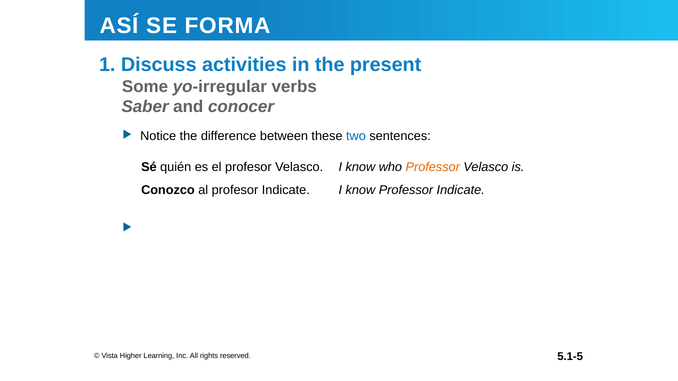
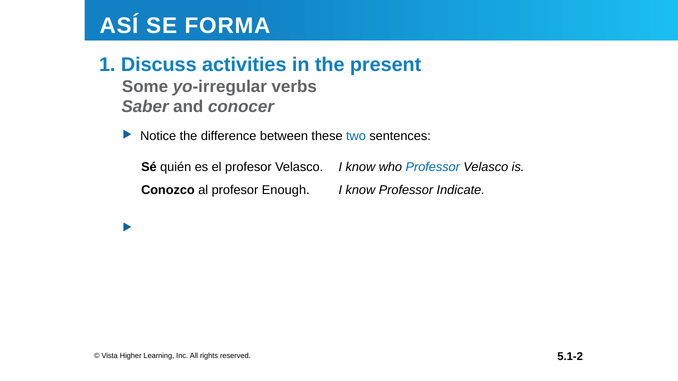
Professor at (433, 167) colour: orange -> blue
profesor Indicate: Indicate -> Enough
5.1-5: 5.1-5 -> 5.1-2
